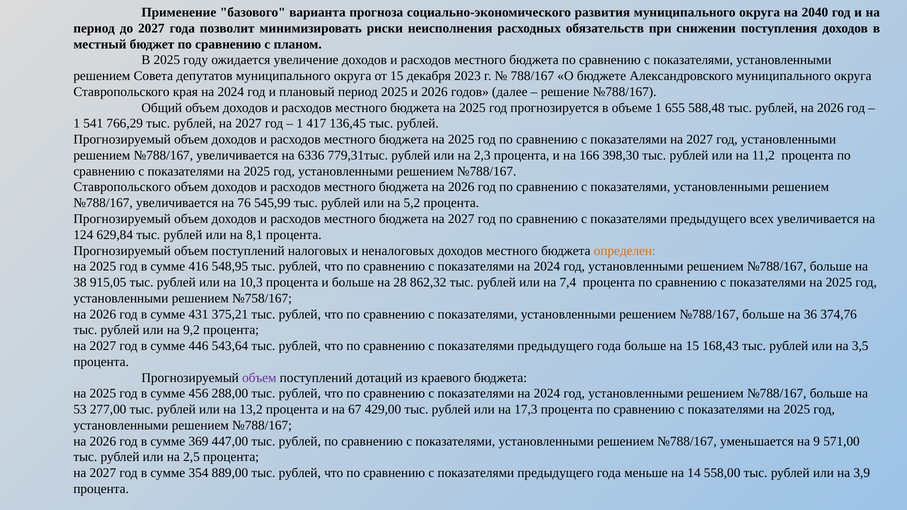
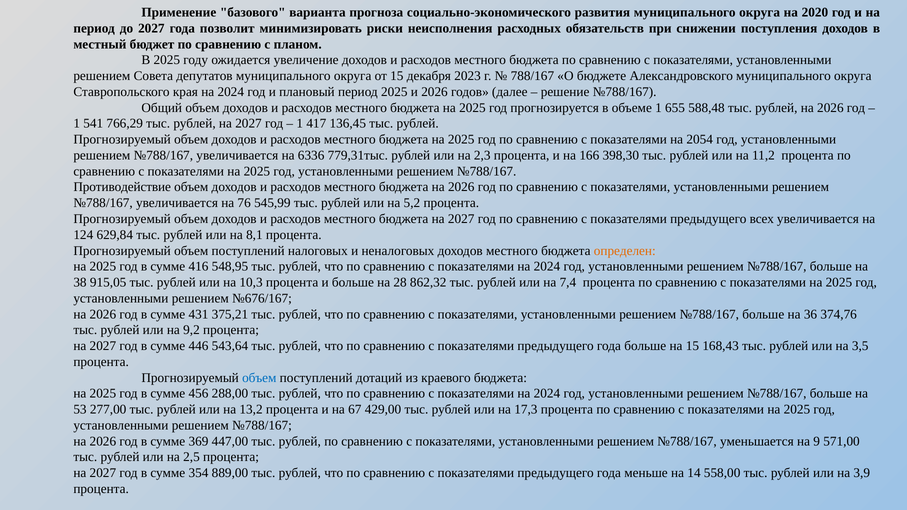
2040: 2040 -> 2020
показателями на 2027: 2027 -> 2054
Ставропольского at (122, 187): Ставропольского -> Противодействие
№758/167: №758/167 -> №676/167
объем at (259, 378) colour: purple -> blue
